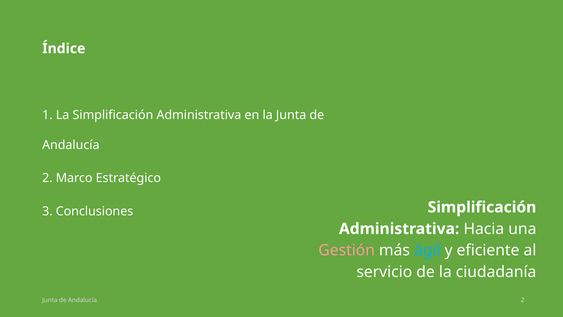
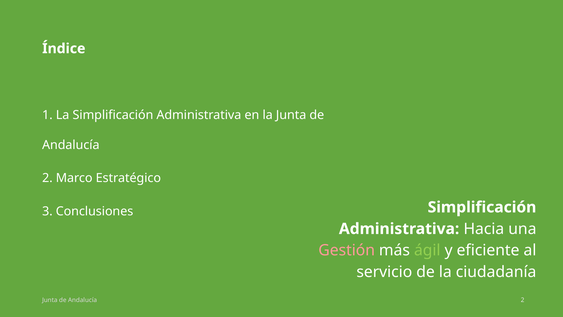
ágil colour: light blue -> light green
